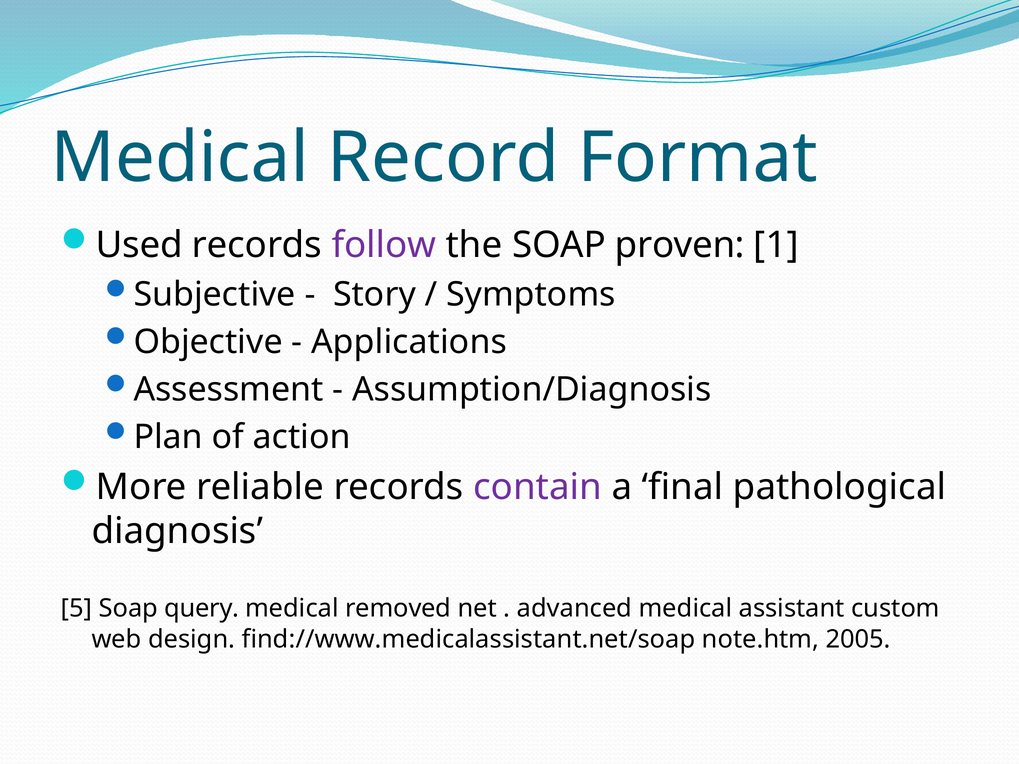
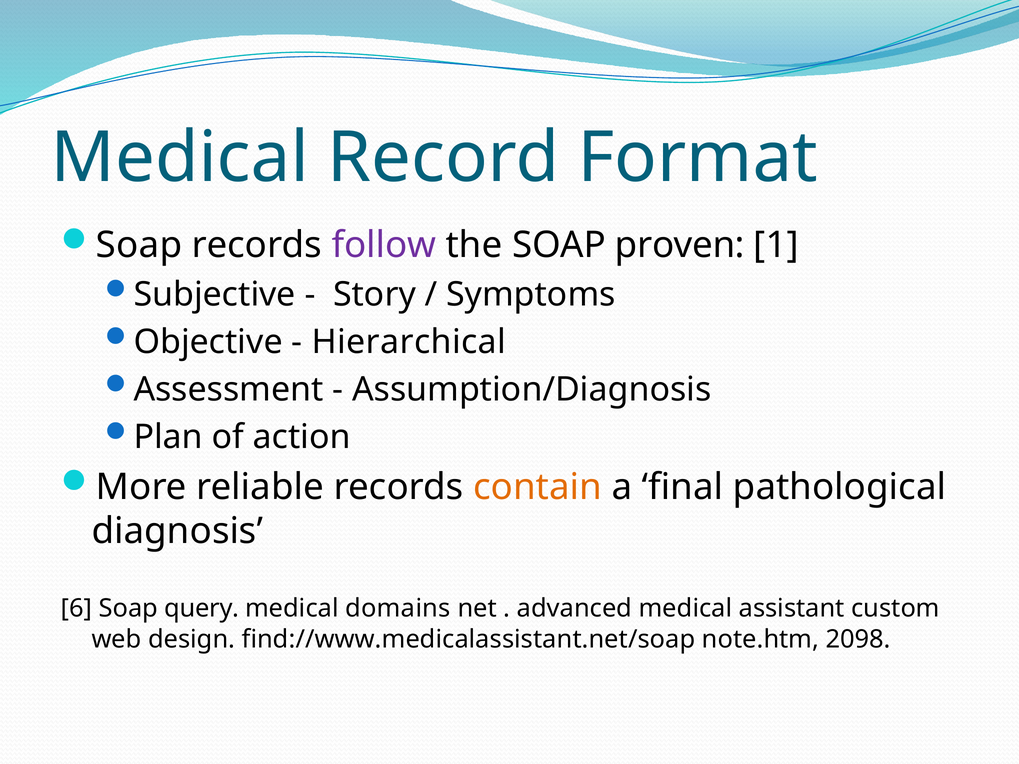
Used at (139, 245): Used -> Soap
Applications: Applications -> Hierarchical
contain colour: purple -> orange
5: 5 -> 6
removed: removed -> domains
2005: 2005 -> 2098
